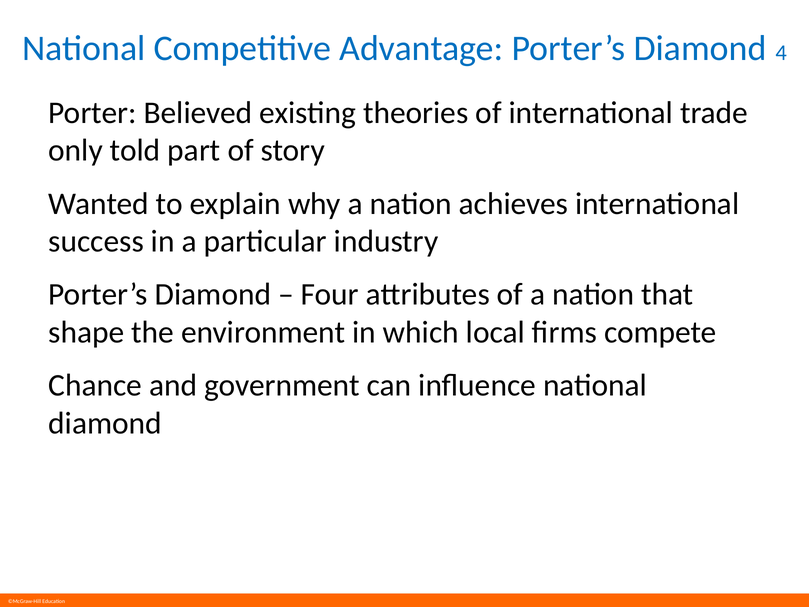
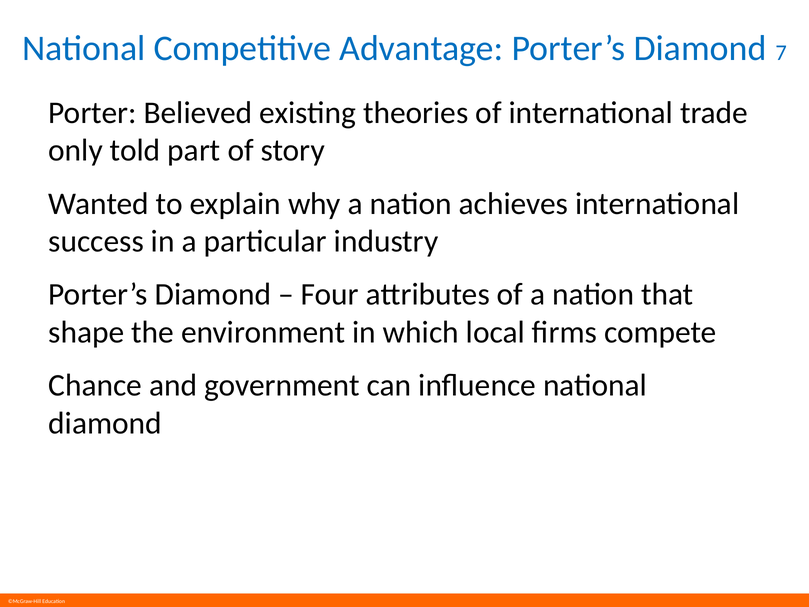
4: 4 -> 7
